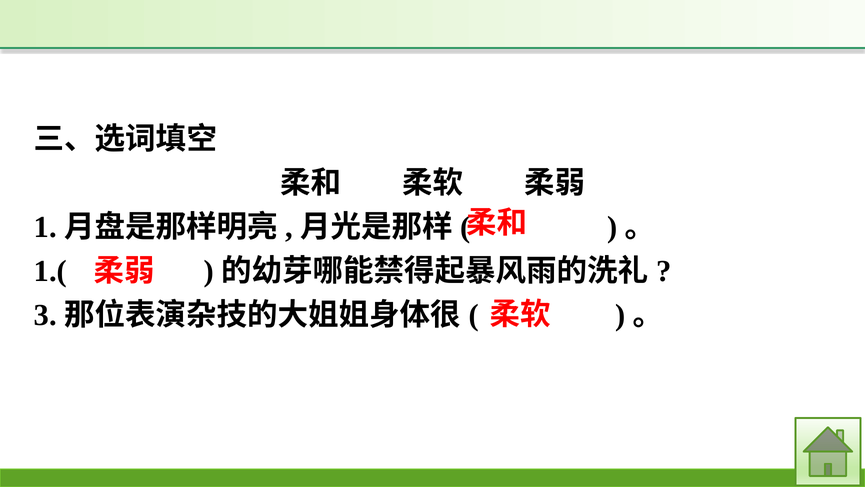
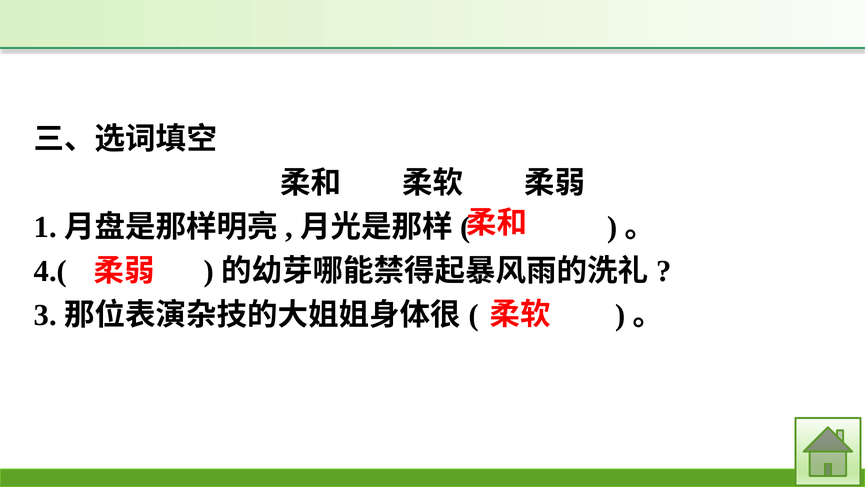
1.(: 1.( -> 4.(
